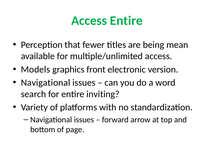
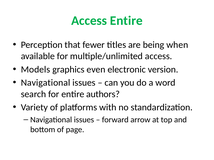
mean: mean -> when
front: front -> even
inviting: inviting -> authors
